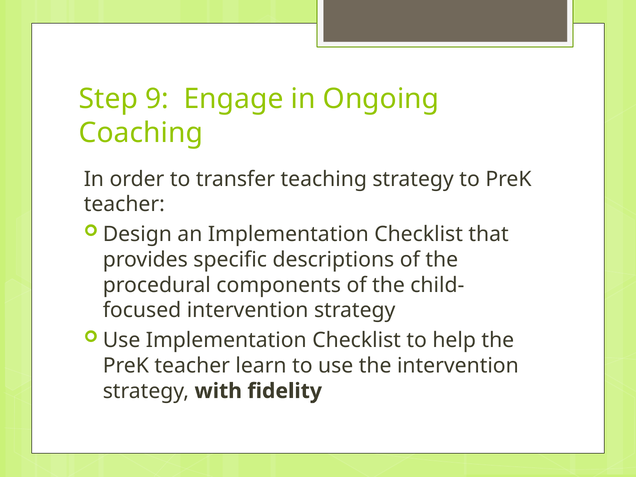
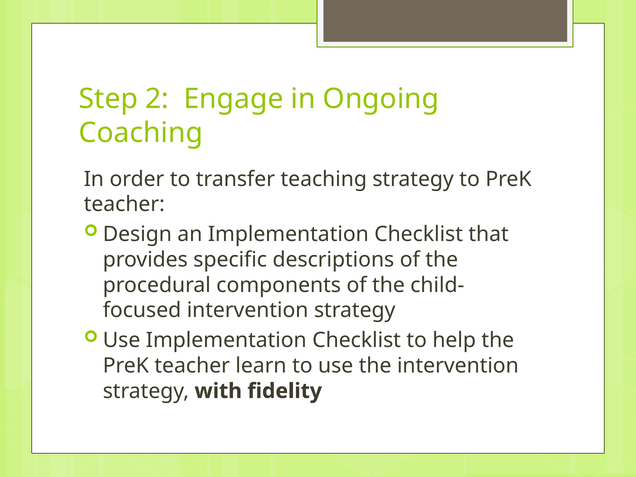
9: 9 -> 2
